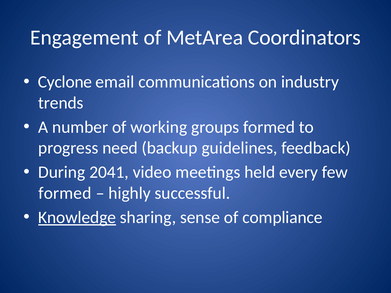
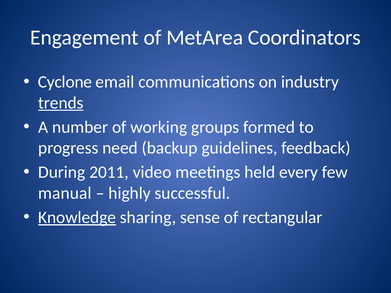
trends underline: none -> present
2041: 2041 -> 2011
formed at (65, 193): formed -> manual
compliance: compliance -> rectangular
